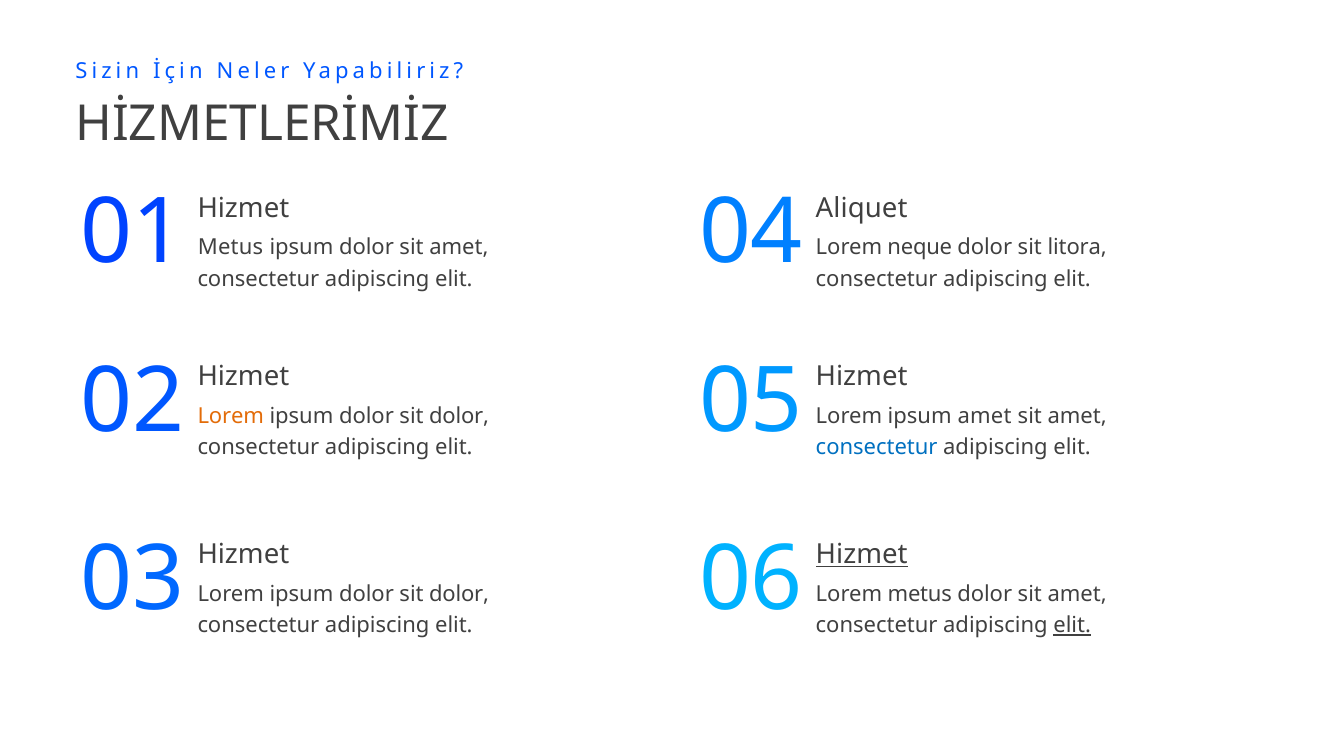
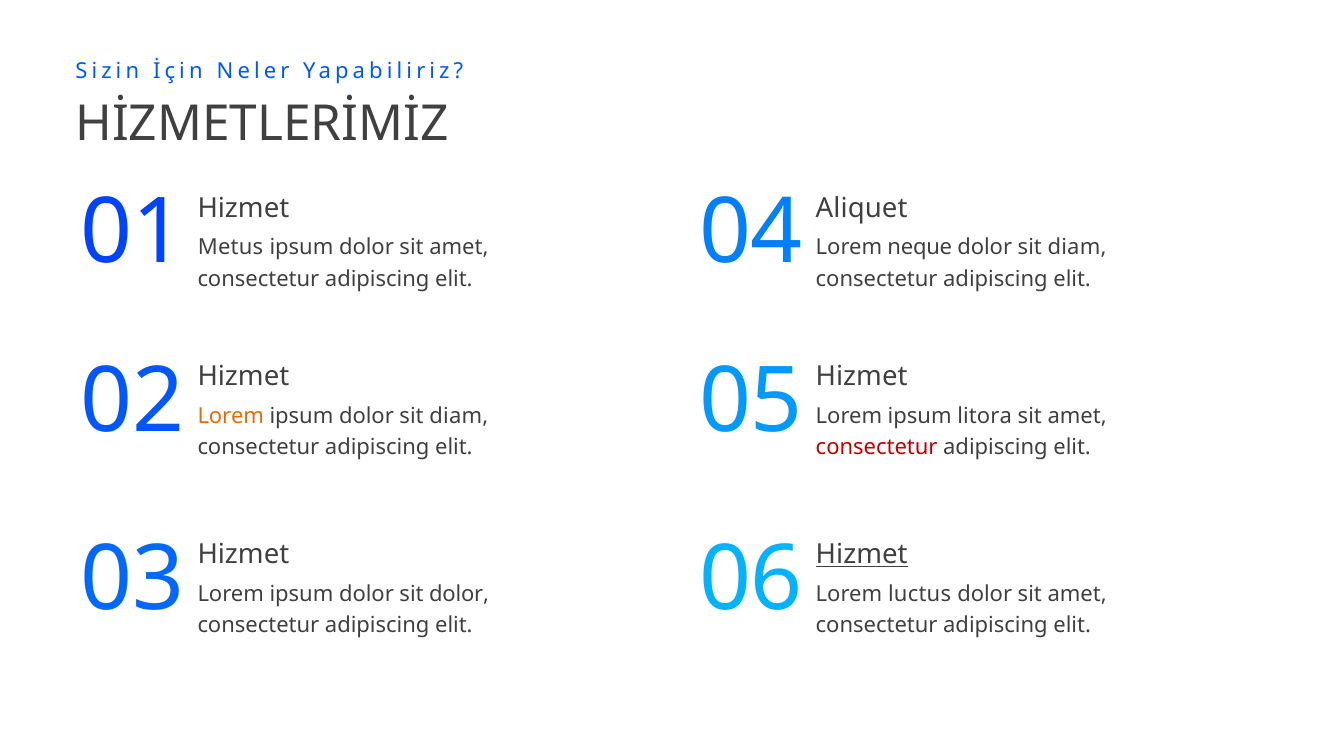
litora at (1077, 247): litora -> diam
dolor at (459, 416): dolor -> diam
ipsum amet: amet -> litora
consectetur at (877, 448) colour: blue -> red
Lorem metus: metus -> luctus
elit at (1072, 626) underline: present -> none
